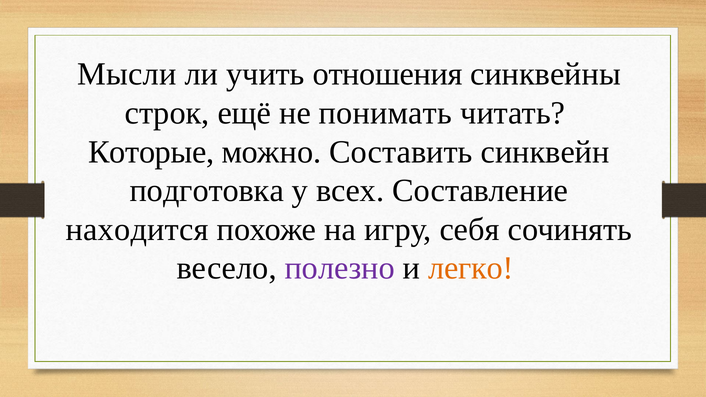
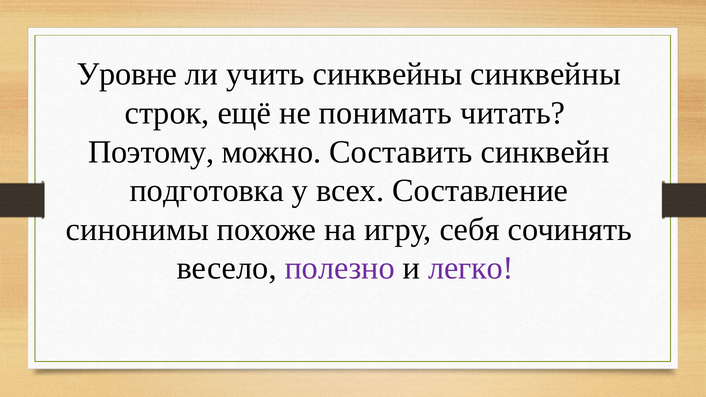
Мысли: Мысли -> Уровне
учить отношения: отношения -> синквейны
Которые: Которые -> Поэтому
находится: находится -> синонимы
легко colour: orange -> purple
